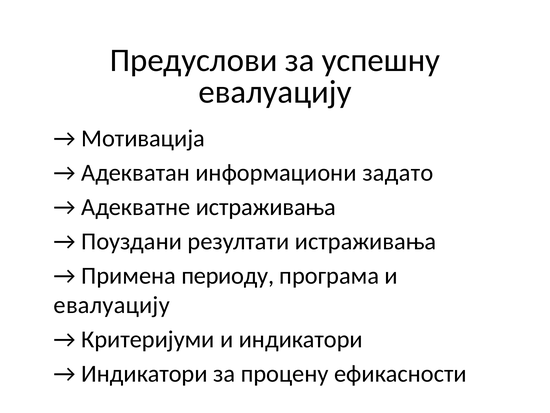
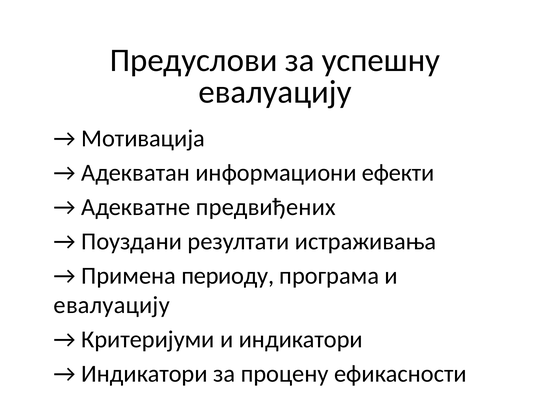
задато: задато -> ефекти
Адекватне истраживања: истраживања -> предвиђених
